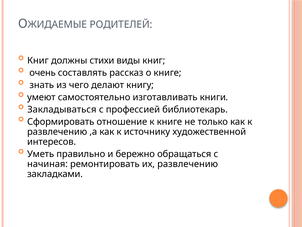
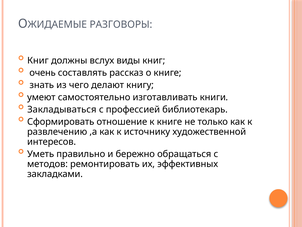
РОДИТЕЛЕЙ: РОДИТЕЛЕЙ -> РАЗГОВОРЫ
стихи: стихи -> вслух
начиная: начиная -> методов
их развлечению: развлечению -> эффективных
